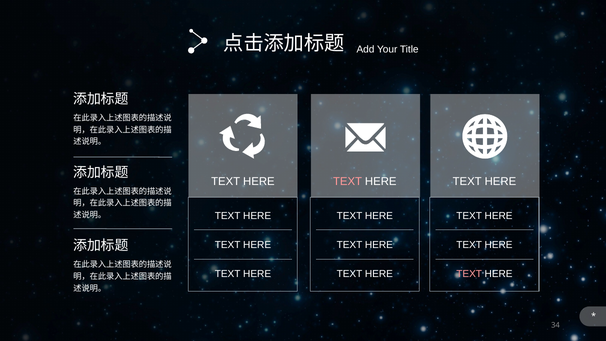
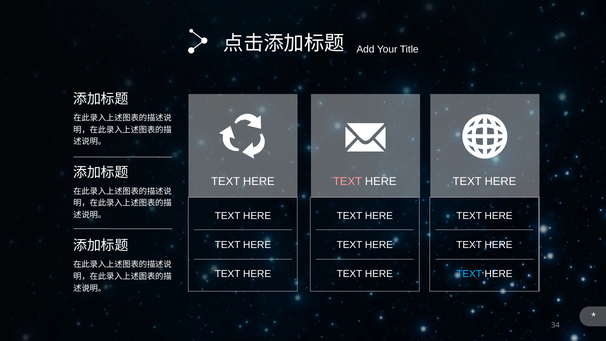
TEXT at (469, 274) colour: pink -> light blue
